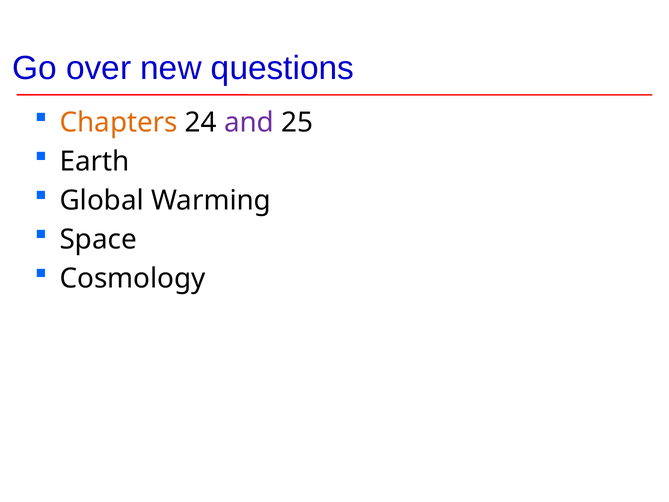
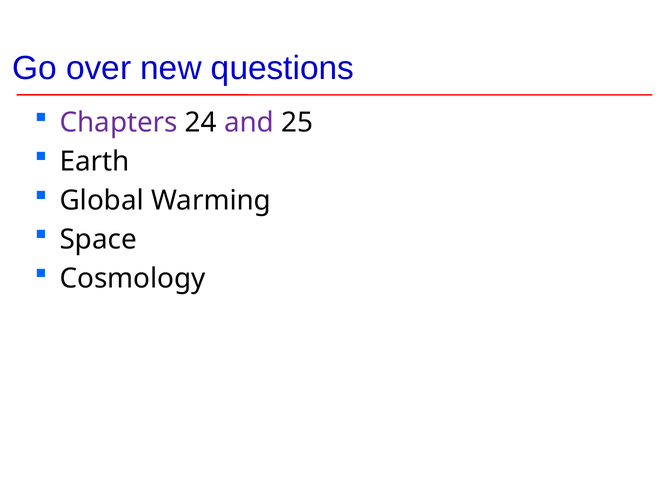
Chapters colour: orange -> purple
